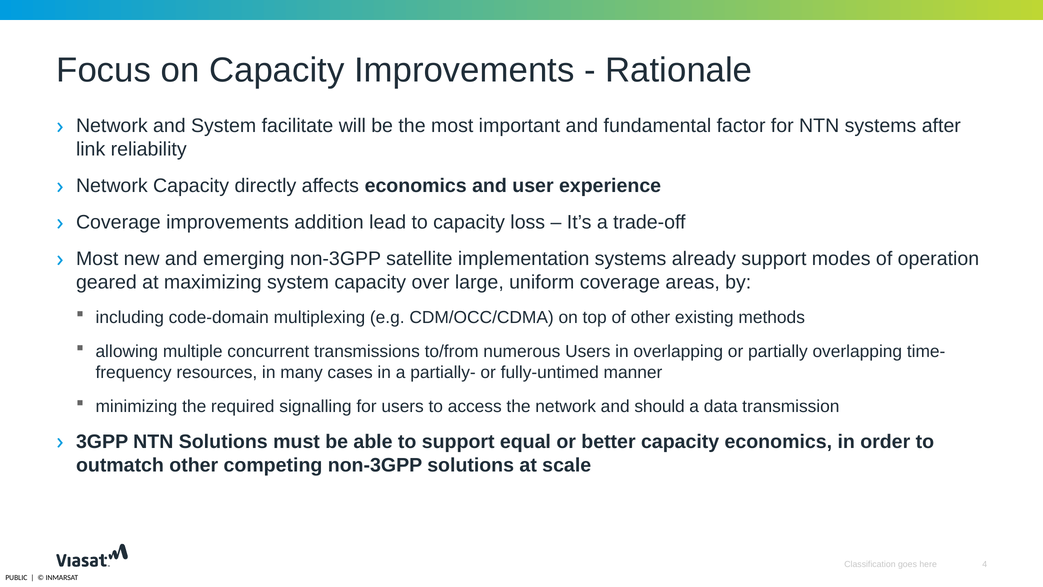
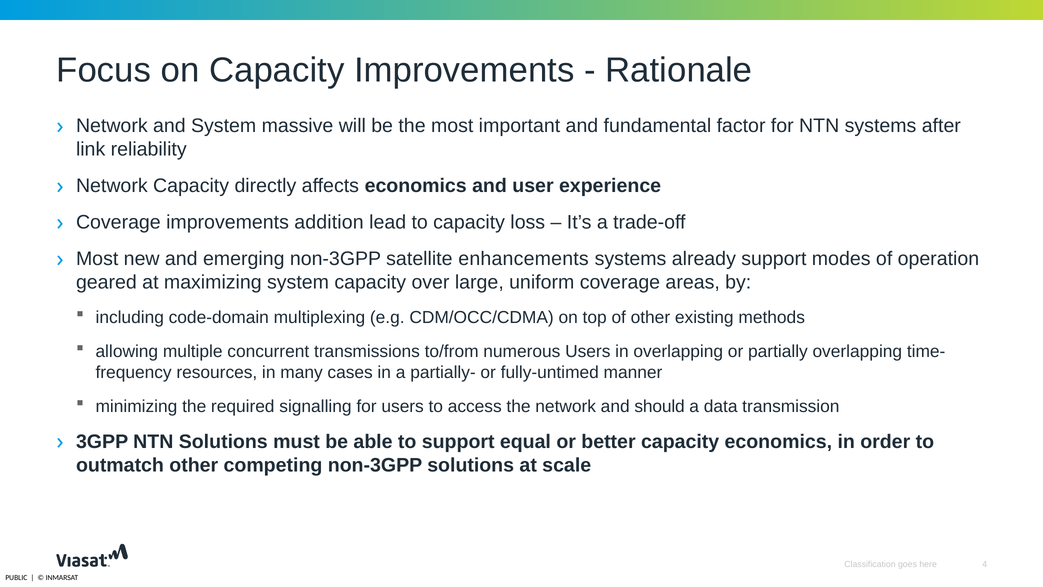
facilitate: facilitate -> massive
implementation: implementation -> enhancements
